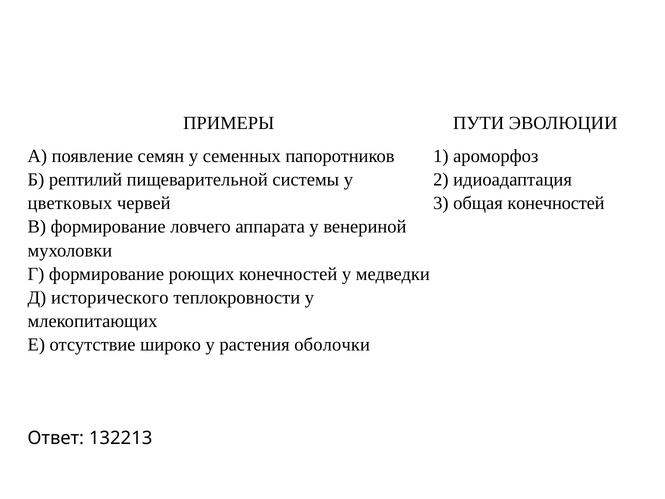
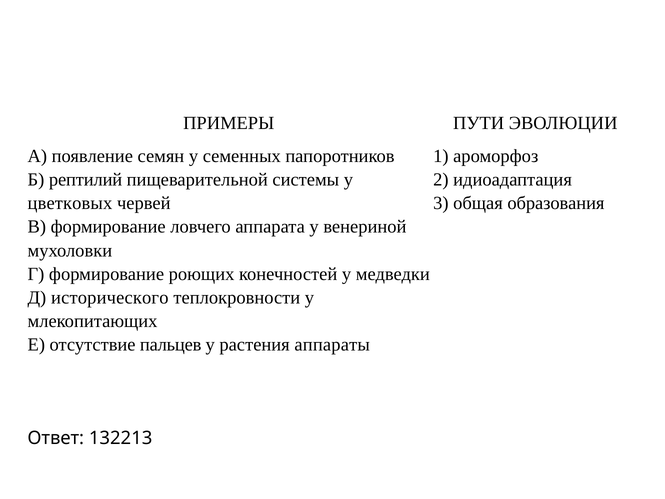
общая конечностей: конечностей -> образования
широко: широко -> пальцев
оболочки: оболочки -> аппараты
